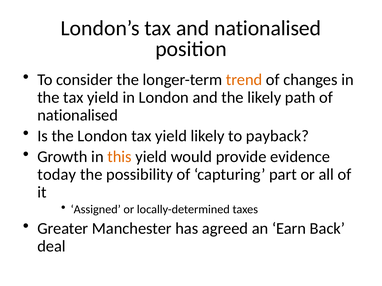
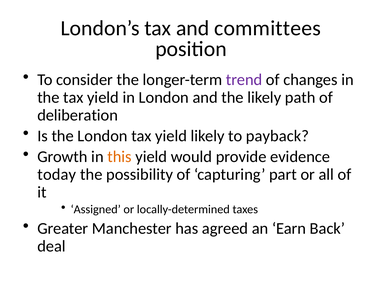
and nationalised: nationalised -> committees
trend colour: orange -> purple
nationalised at (78, 115): nationalised -> deliberation
